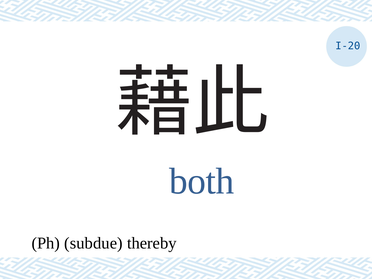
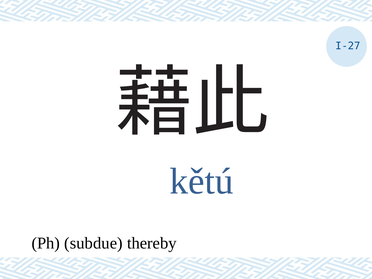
I-20: I-20 -> I-27
both: both -> kětú
